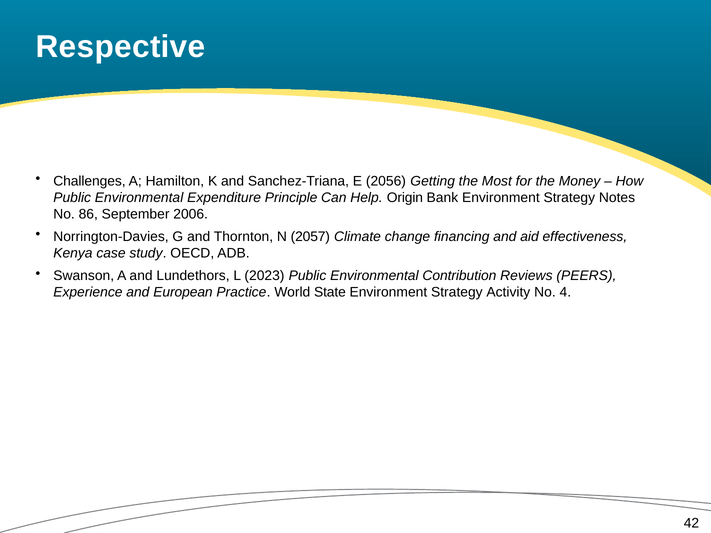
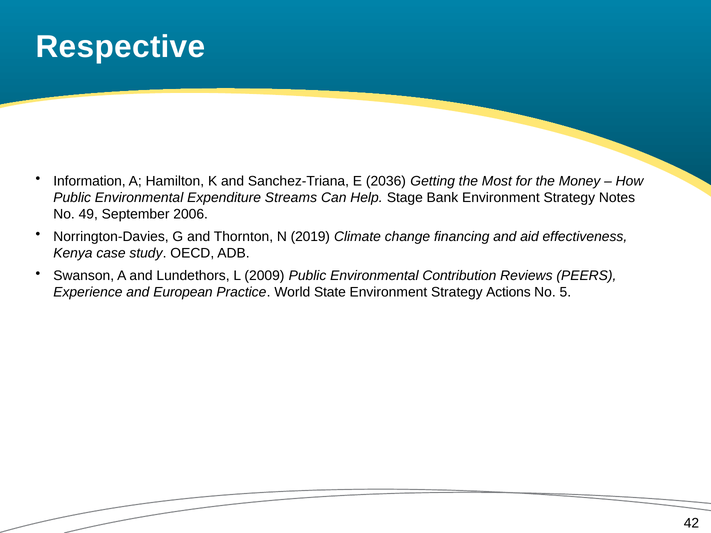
Challenges: Challenges -> Information
2056: 2056 -> 2036
Principle: Principle -> Streams
Origin: Origin -> Stage
86: 86 -> 49
2057: 2057 -> 2019
2023: 2023 -> 2009
Activity: Activity -> Actions
4: 4 -> 5
